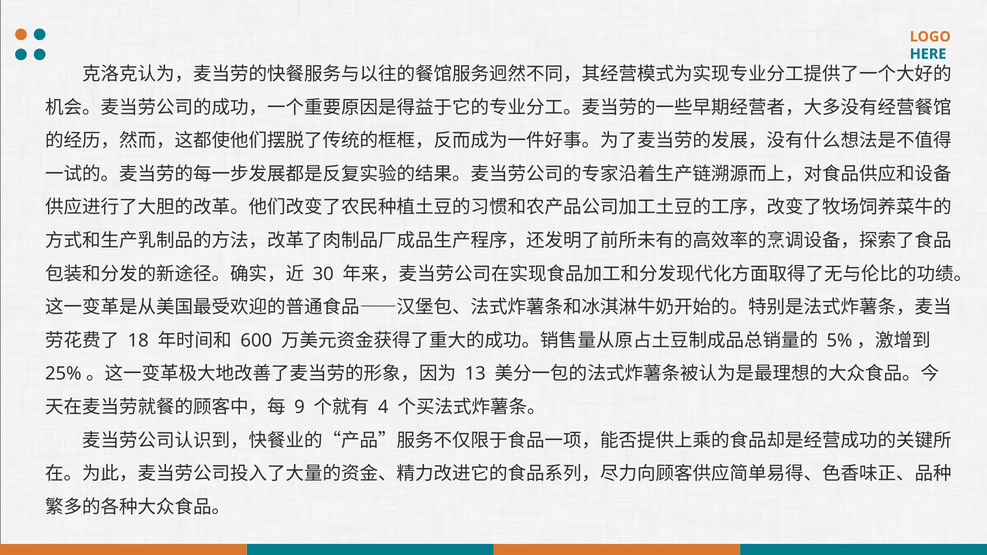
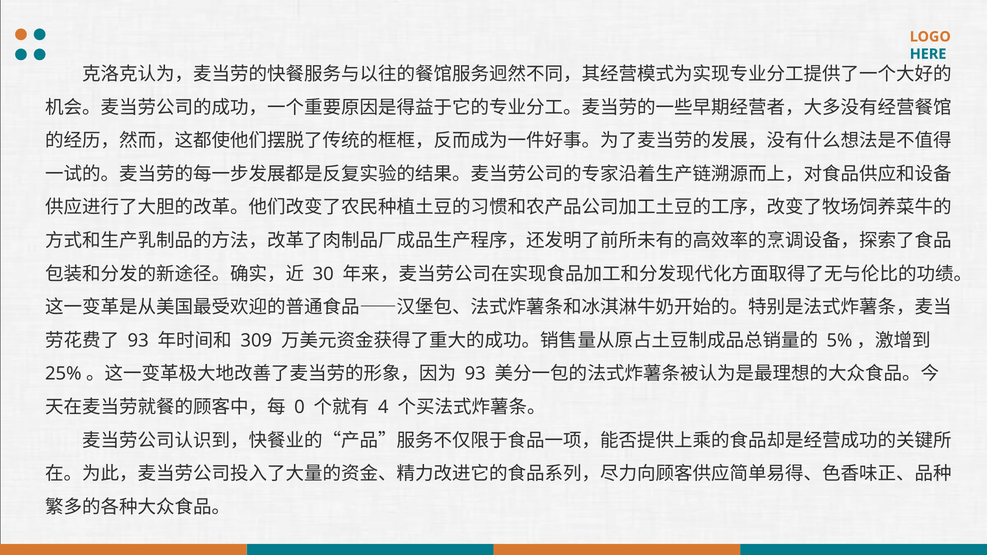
18 at (138, 341): 18 -> 93
600: 600 -> 309
13 at (475, 374): 13 -> 93
9: 9 -> 0
